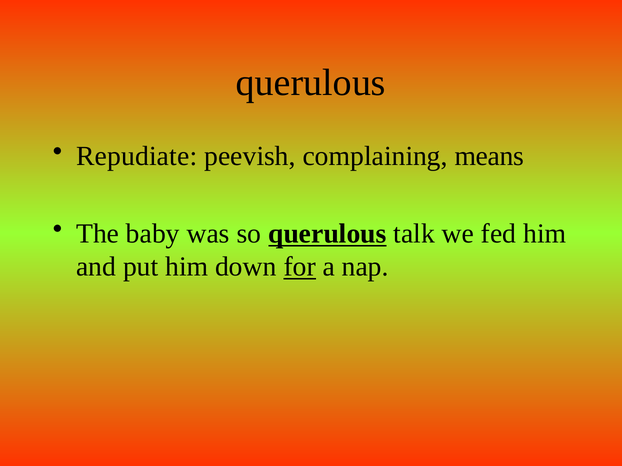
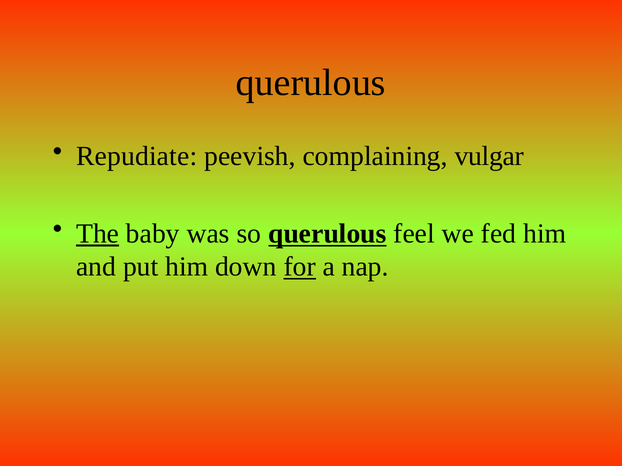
means: means -> vulgar
The underline: none -> present
talk: talk -> feel
